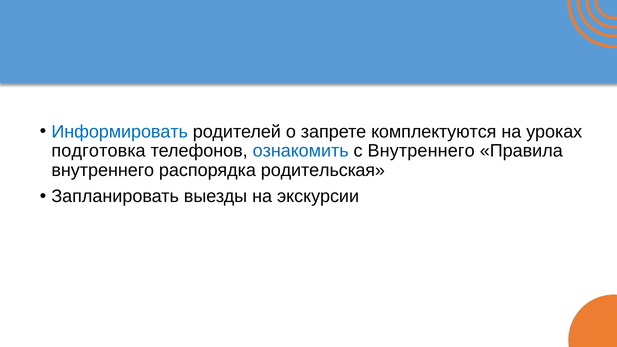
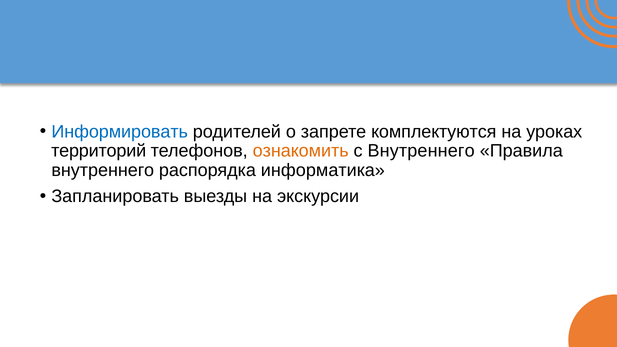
подготовка: подготовка -> территорий
ознакомить colour: blue -> orange
родительская: родительская -> информатика
